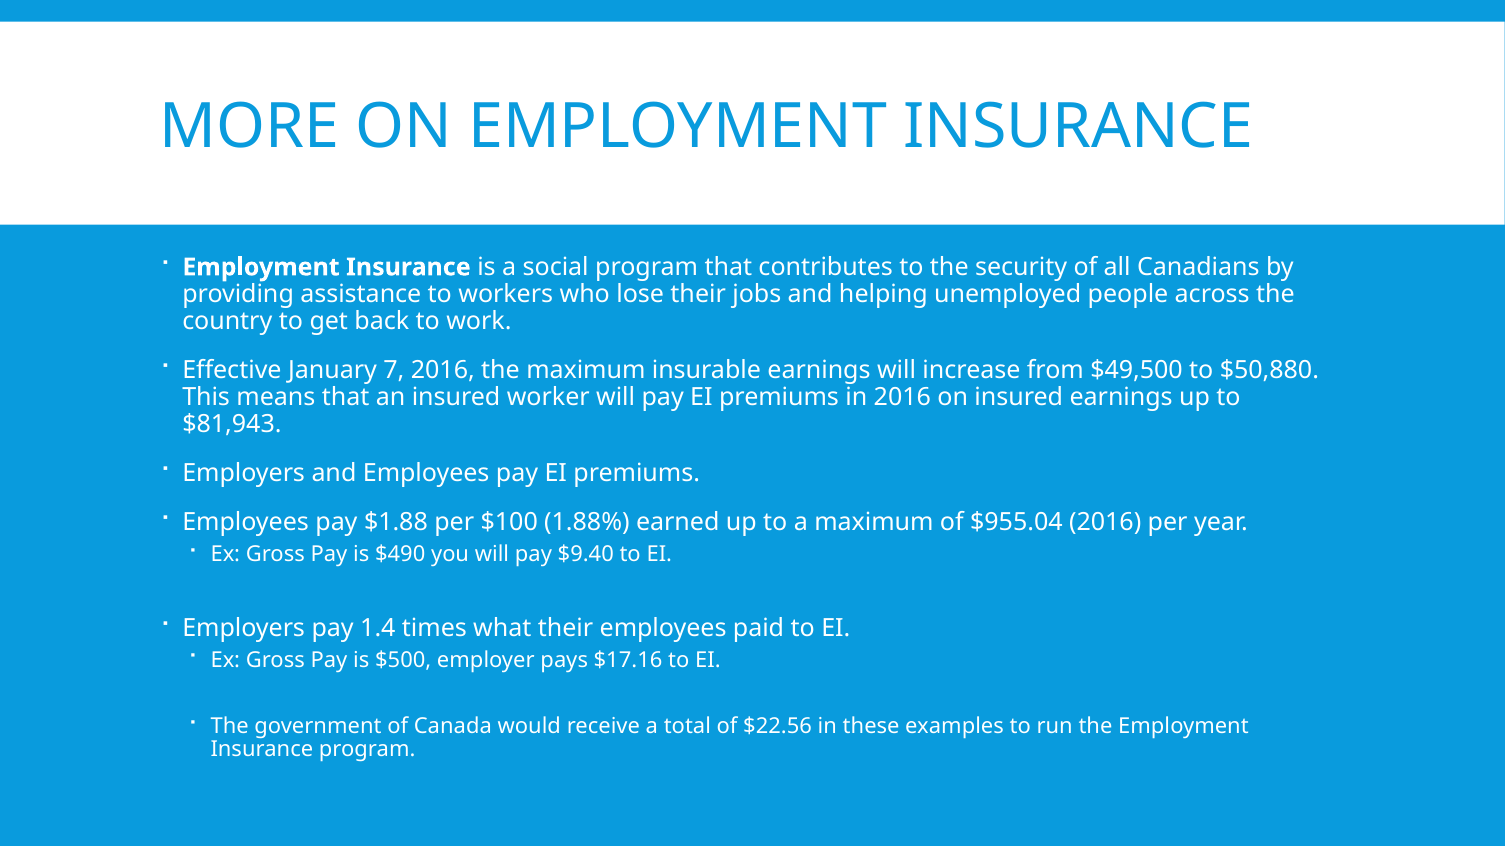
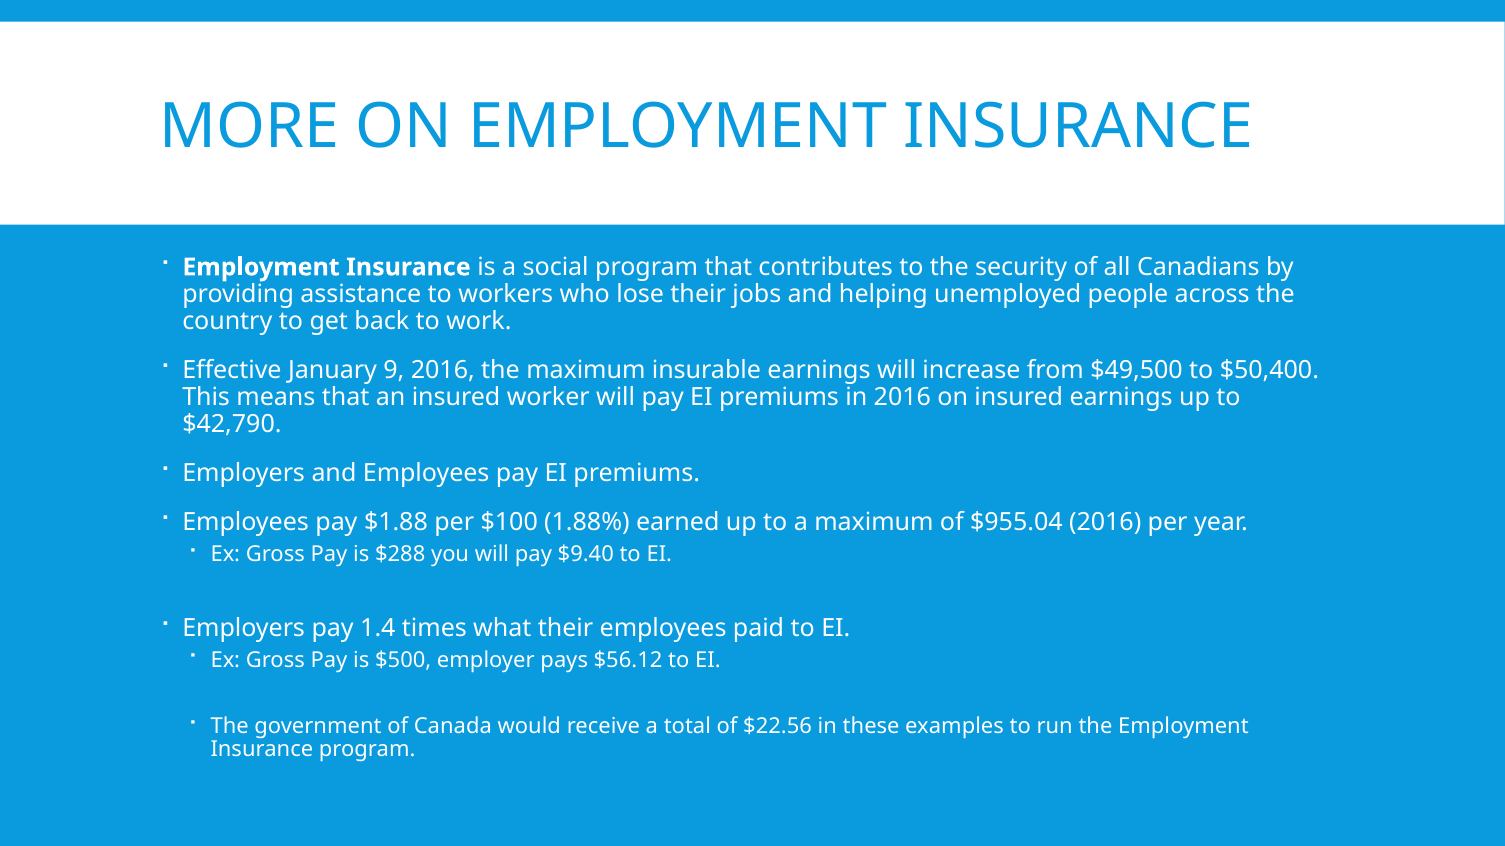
7: 7 -> 9
$50,880: $50,880 -> $50,400
$81,943: $81,943 -> $42,790
$490: $490 -> $288
$17.16: $17.16 -> $56.12
